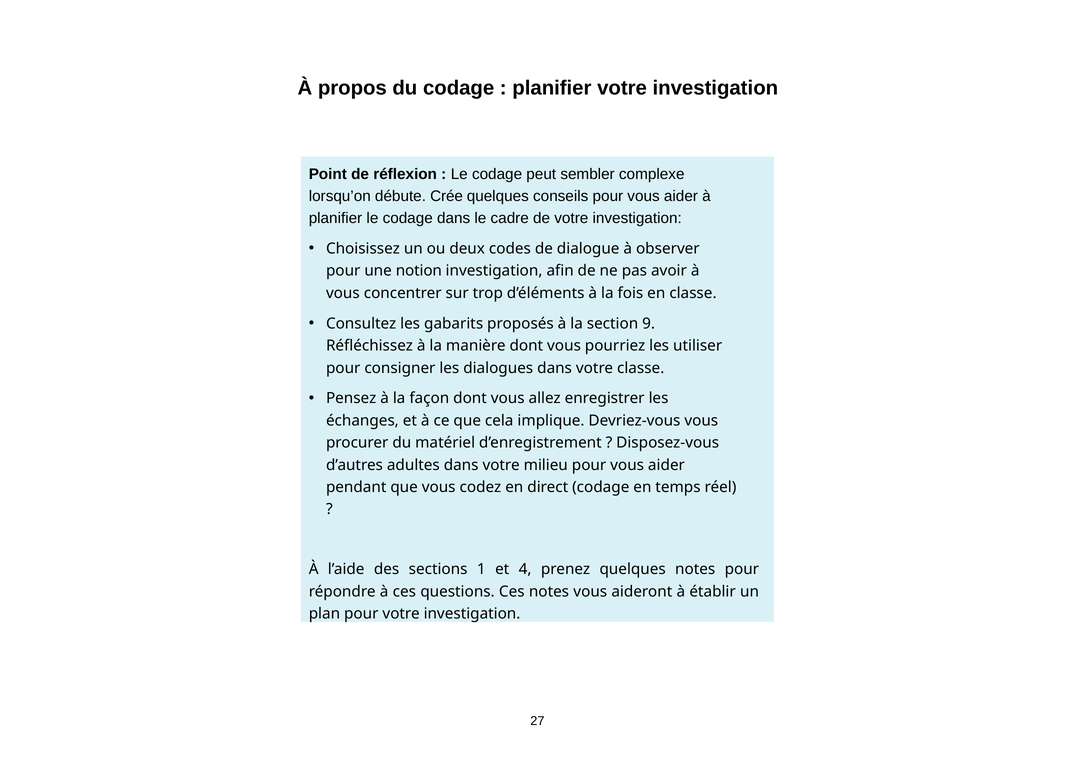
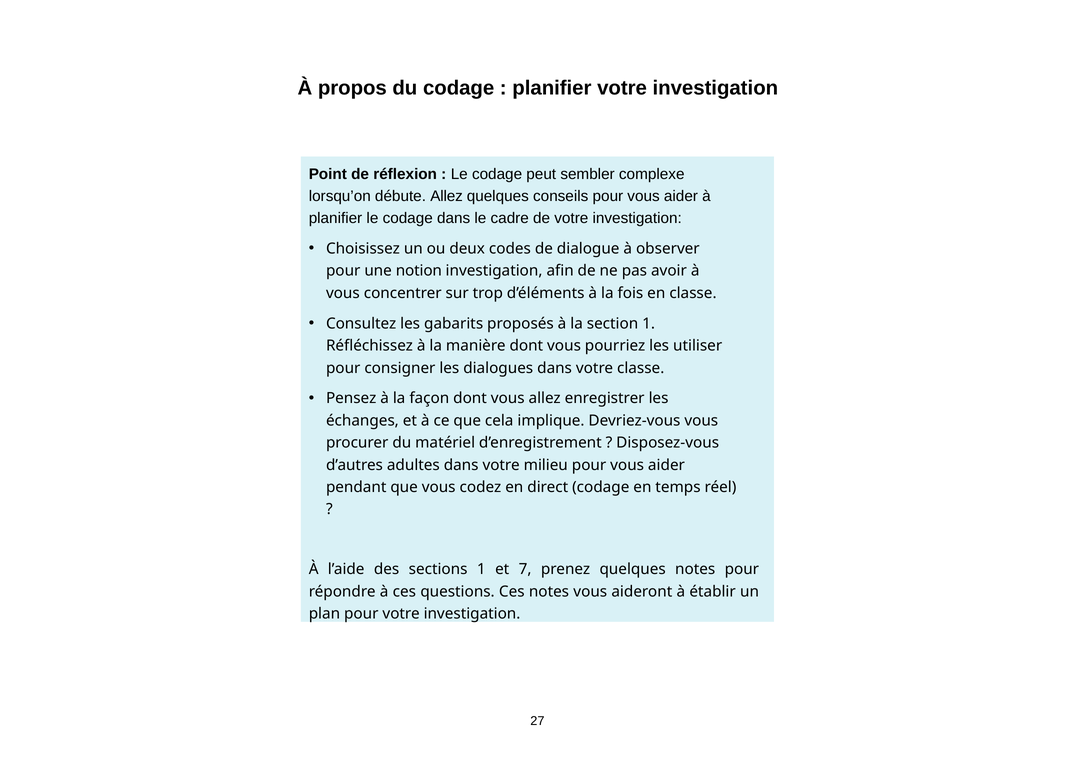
débute Crée: Crée -> Allez
section 9: 9 -> 1
4: 4 -> 7
